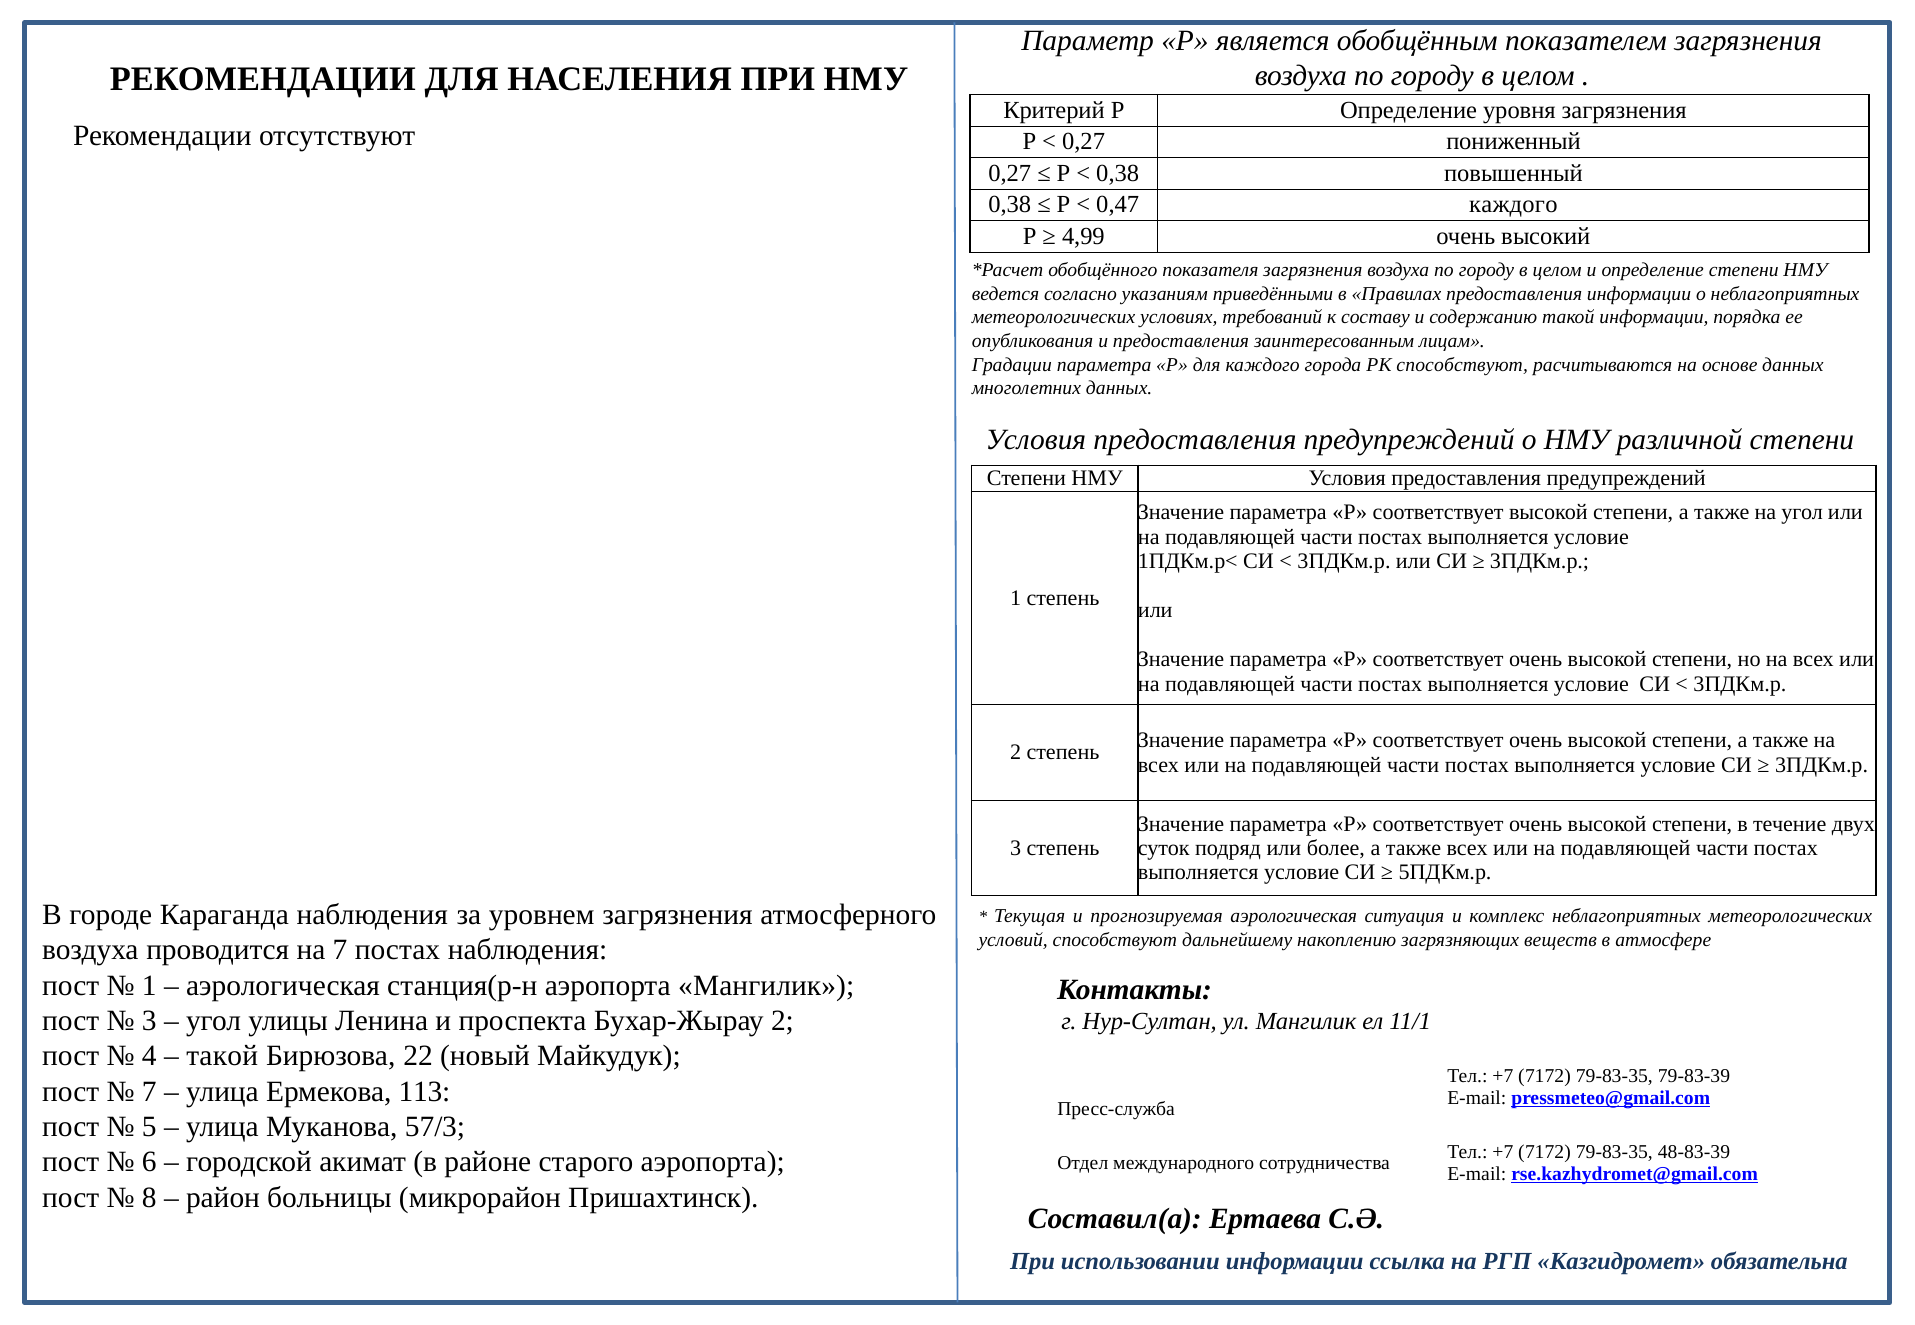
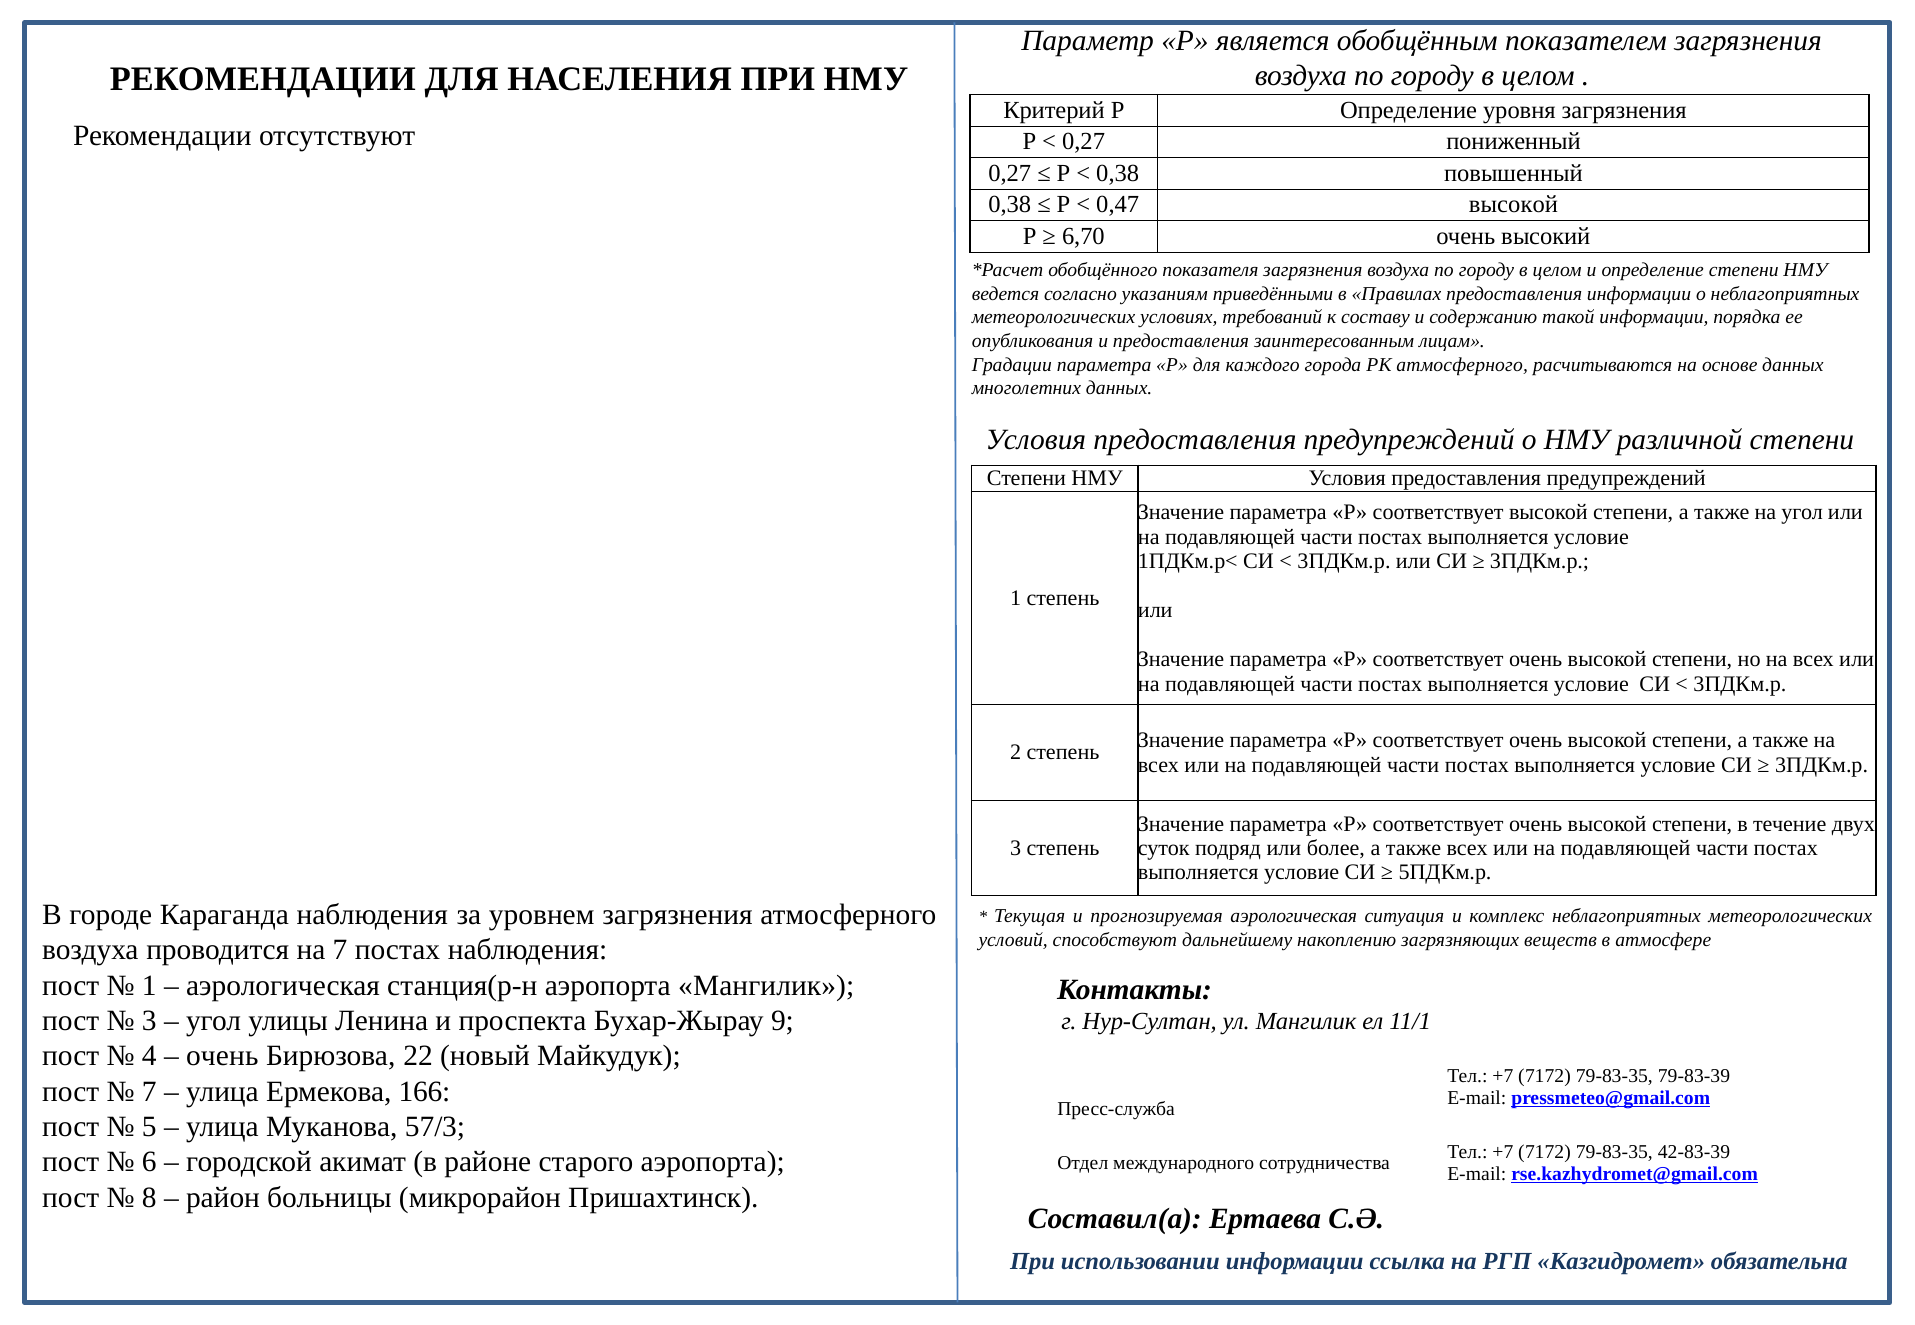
0,47 каждого: каждого -> высокой
4,99: 4,99 -> 6,70
РК способствуют: способствуют -> атмосферного
Бухар-Жырау 2: 2 -> 9
такой at (222, 1057): такой -> очень
113: 113 -> 166
48-83-39: 48-83-39 -> 42-83-39
